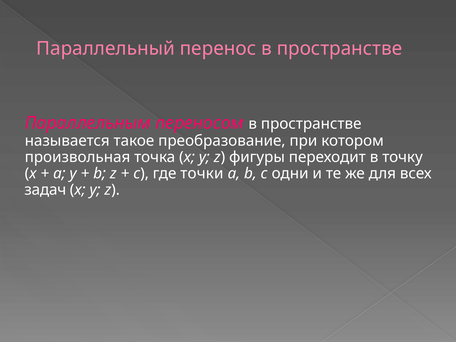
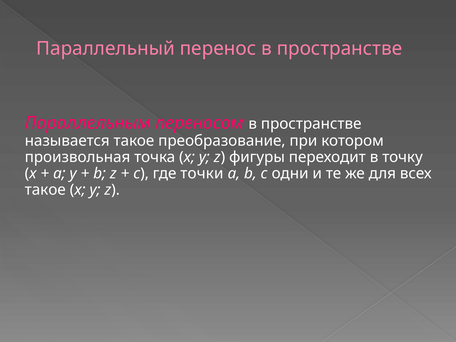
задач at (45, 190): задач -> такое
